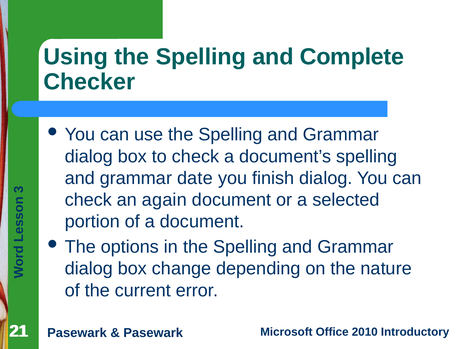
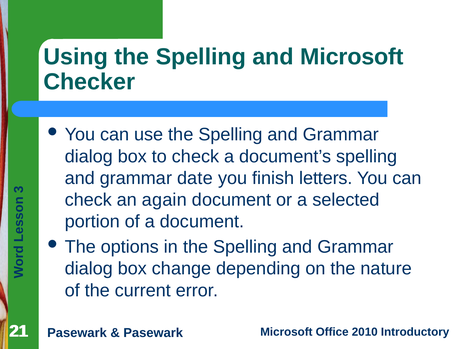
and Complete: Complete -> Microsoft
finish dialog: dialog -> letters
